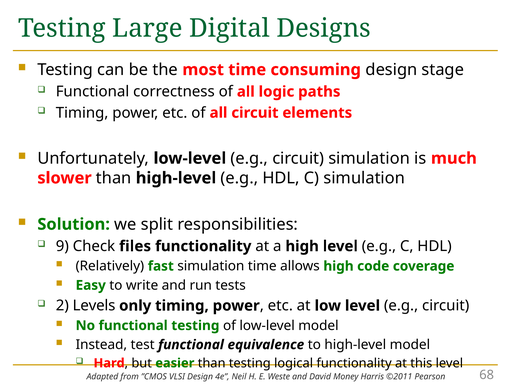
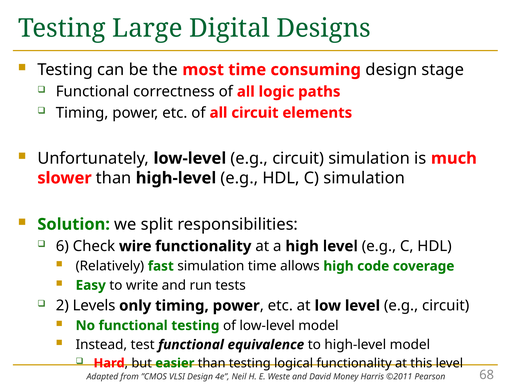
9: 9 -> 6
files: files -> wire
